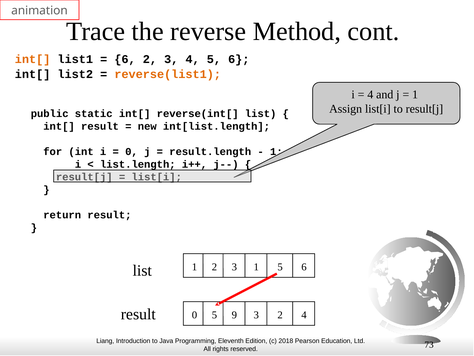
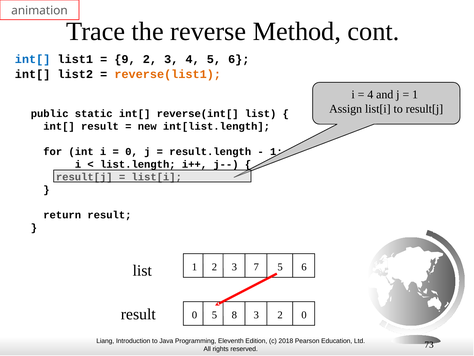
int[ at (33, 59) colour: orange -> blue
6 at (125, 59): 6 -> 9
3 1: 1 -> 7
9: 9 -> 8
2 4: 4 -> 0
